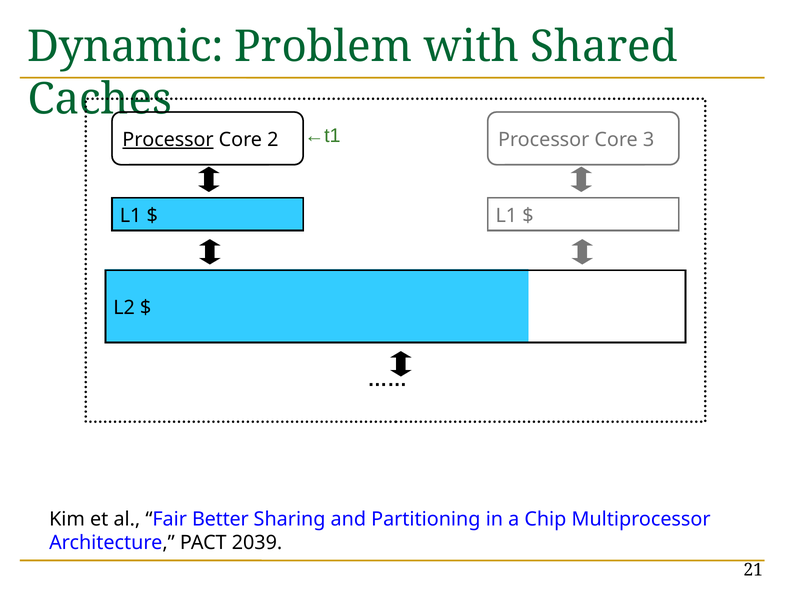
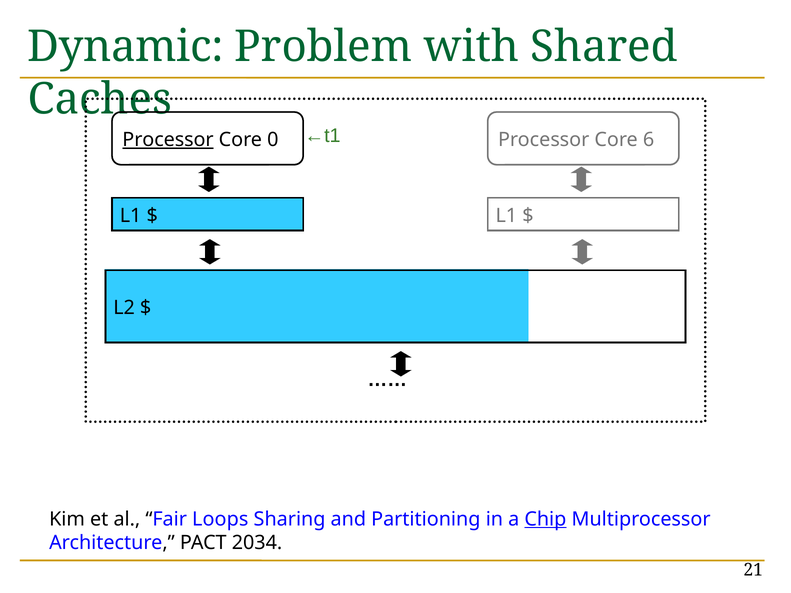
2: 2 -> 0
3: 3 -> 6
Better: Better -> Loops
Chip underline: none -> present
2039: 2039 -> 2034
